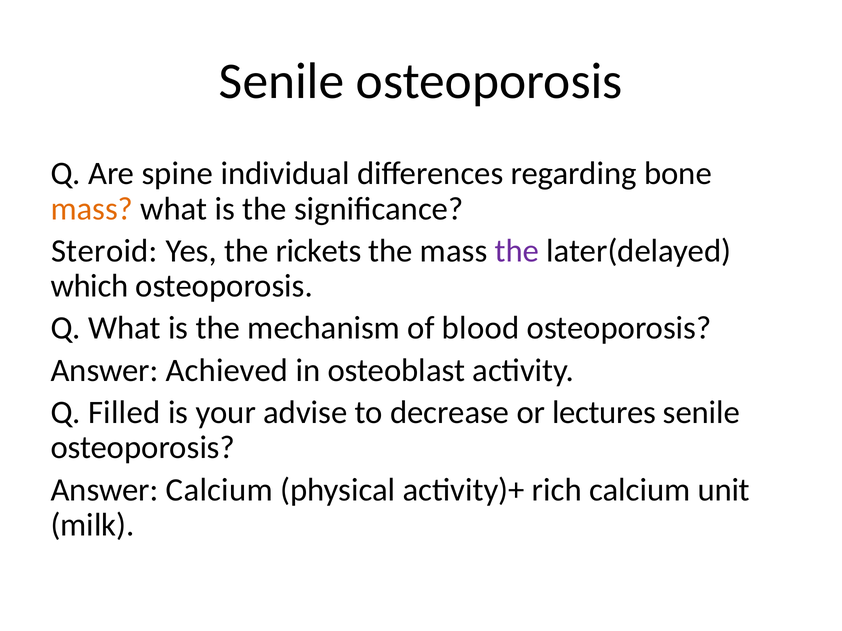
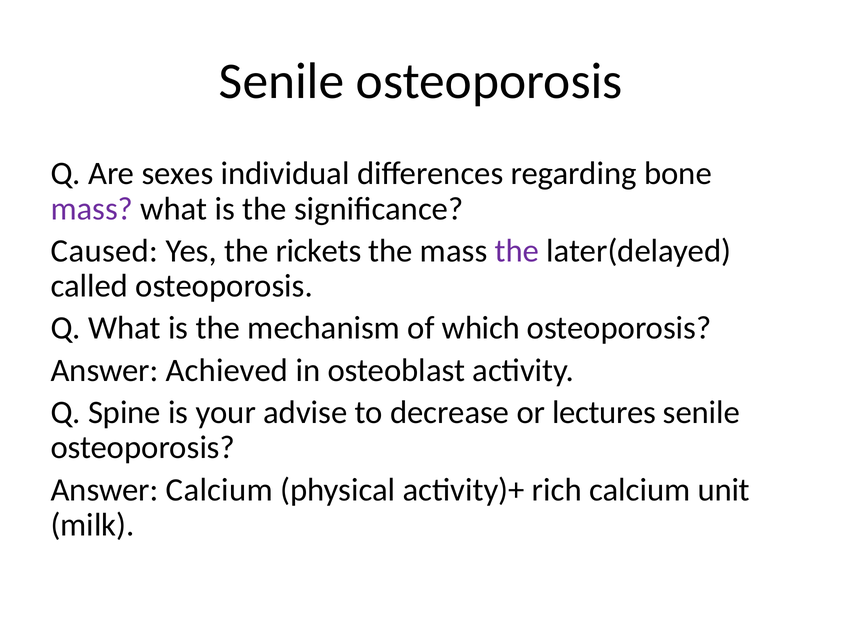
spine: spine -> sexes
mass at (92, 209) colour: orange -> purple
Steroid: Steroid -> Caused
which: which -> called
blood: blood -> which
Filled: Filled -> Spine
